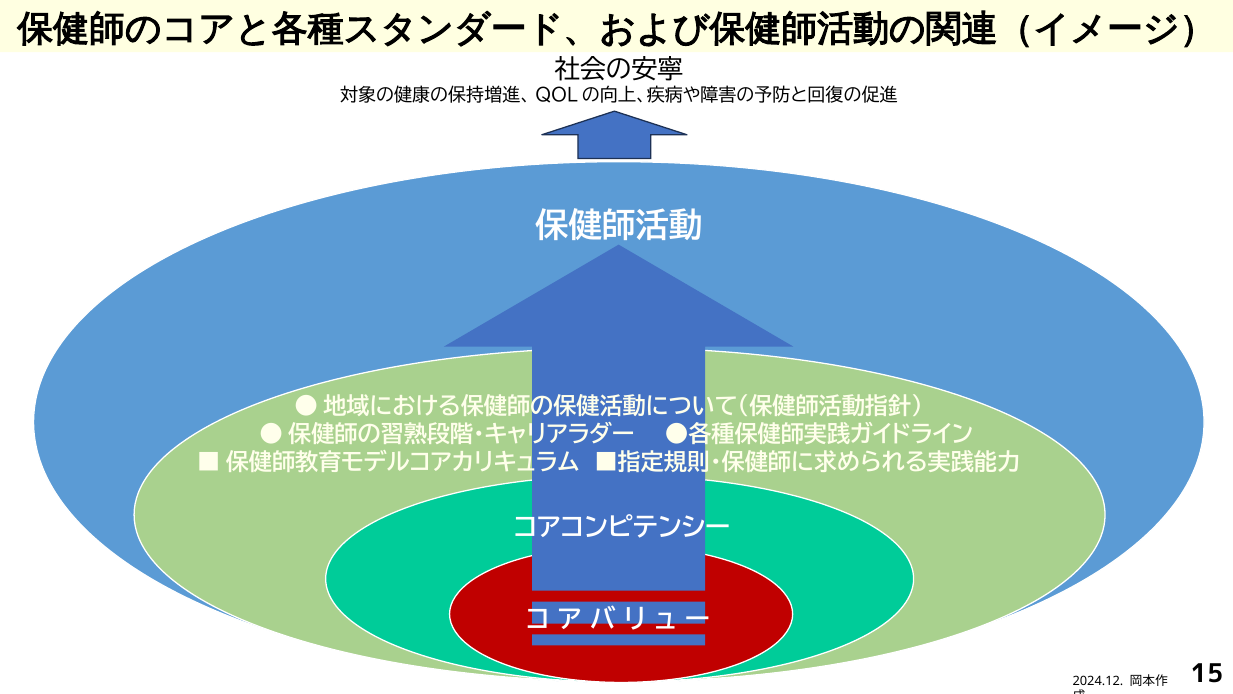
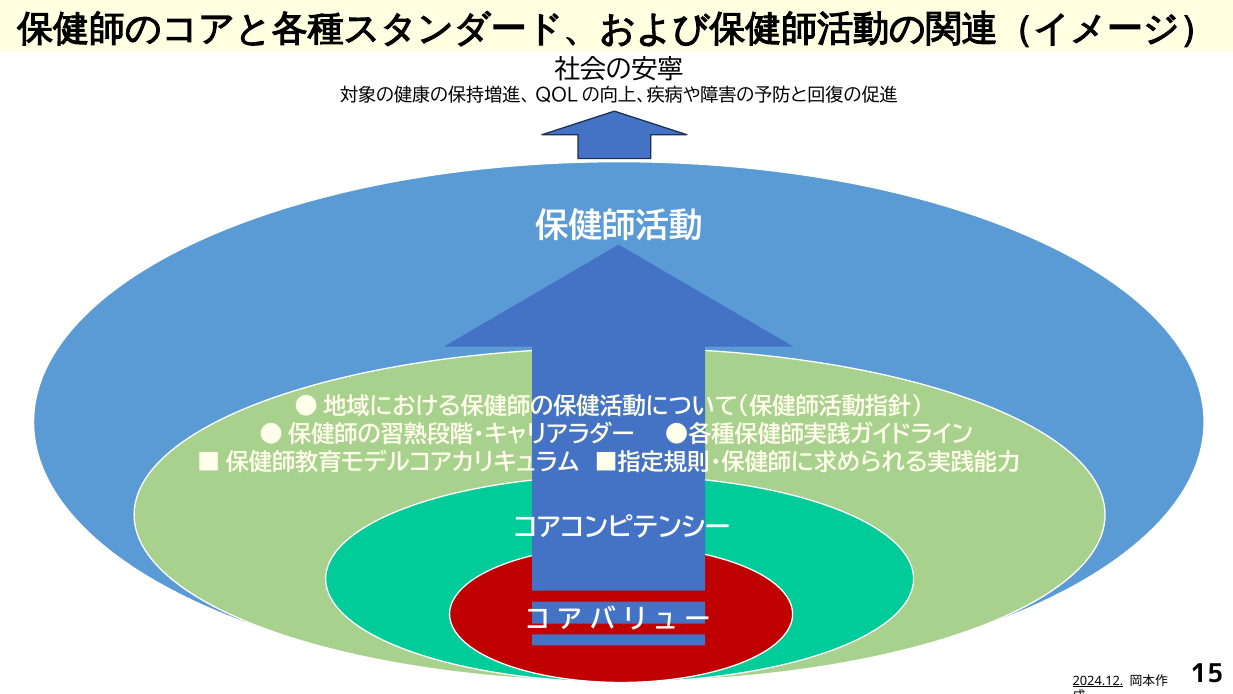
2024.12 underline: none -> present
